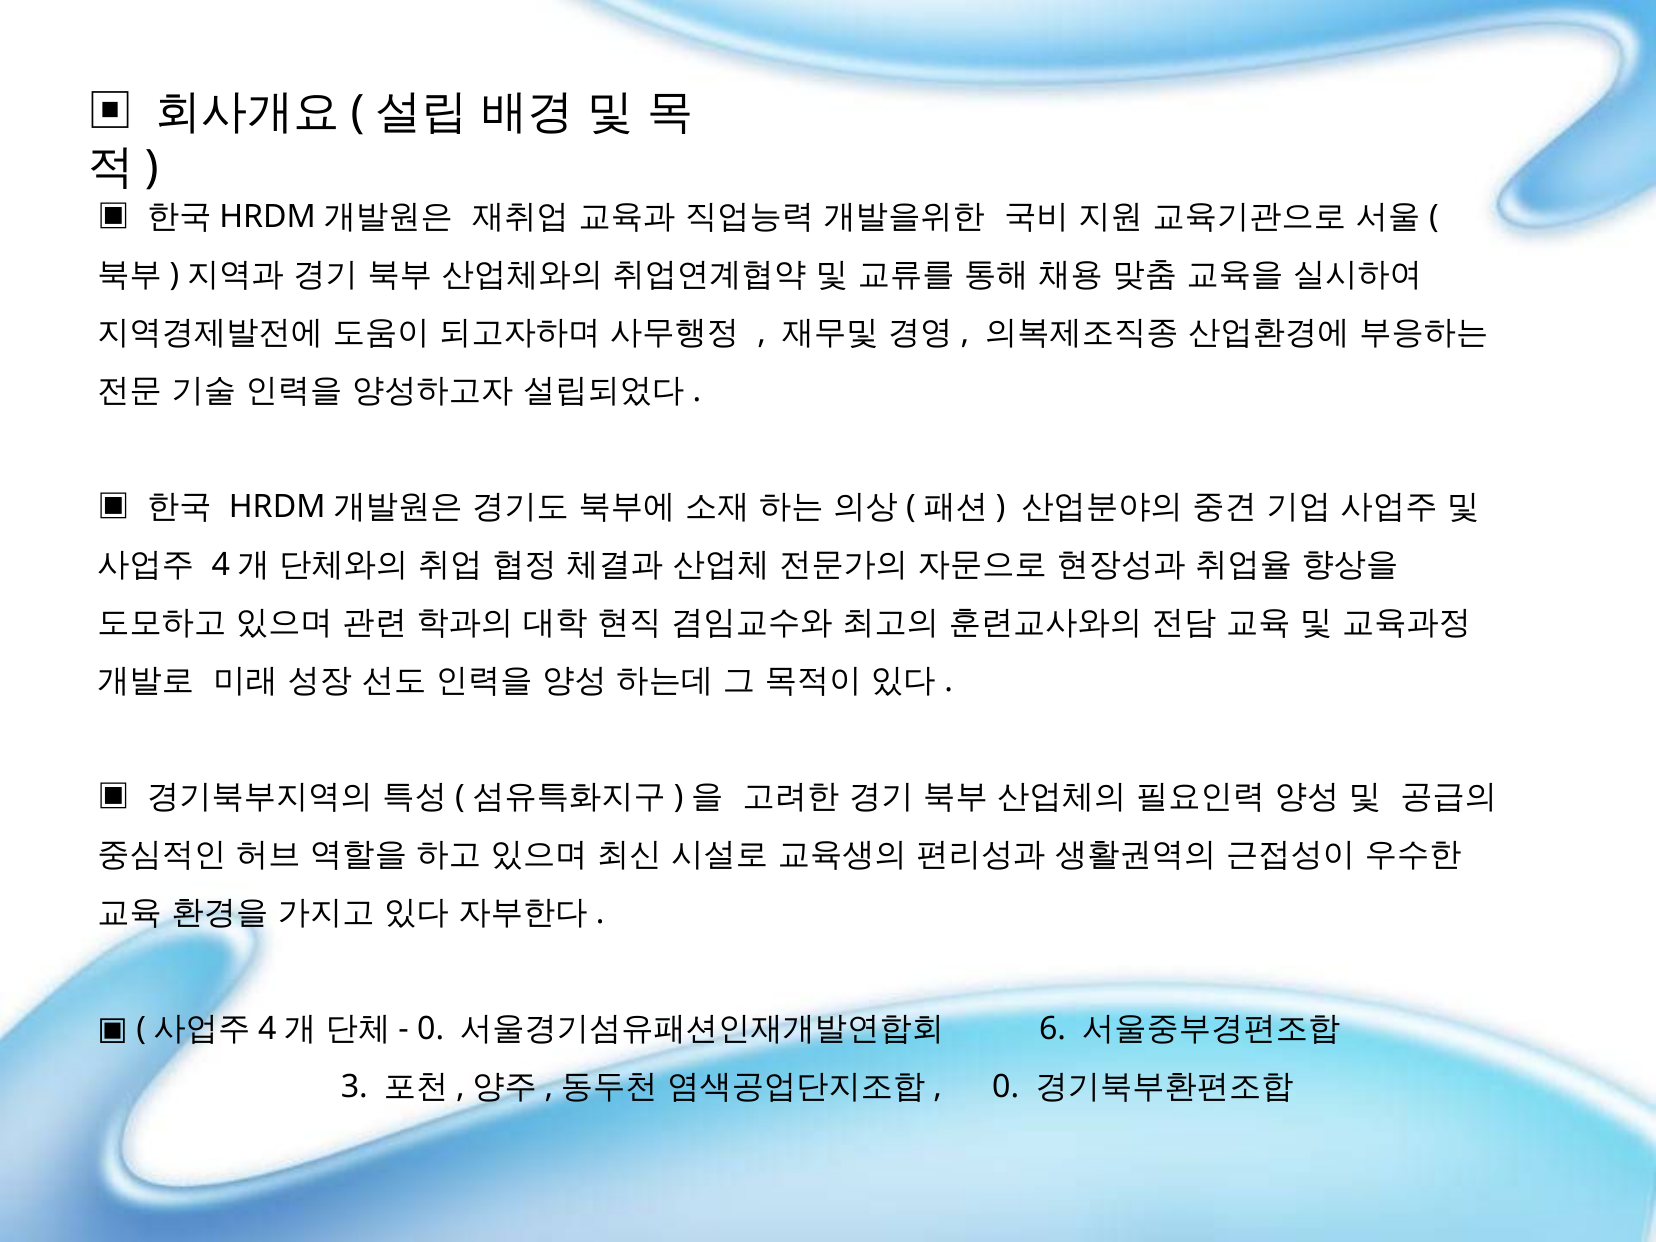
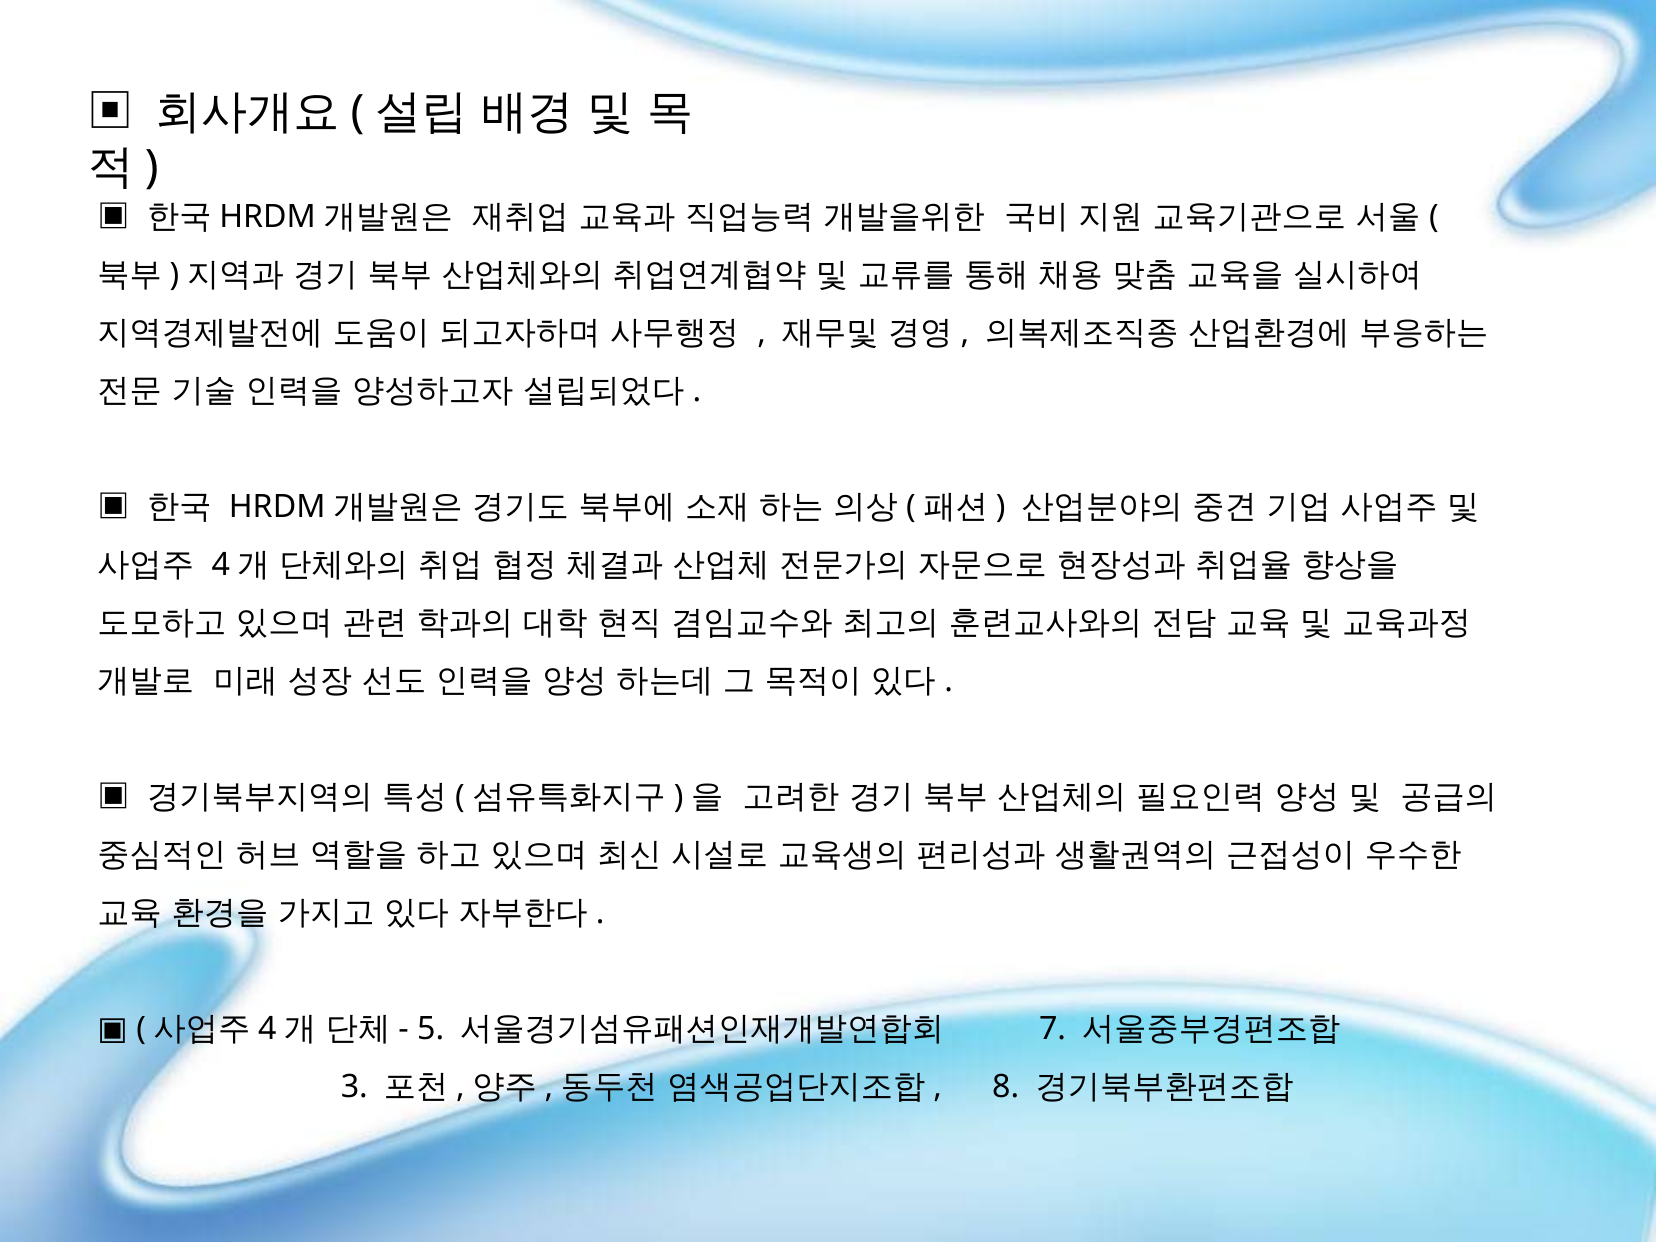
0 at (431, 1029): 0 -> 5
6: 6 -> 7
0 at (1006, 1087): 0 -> 8
